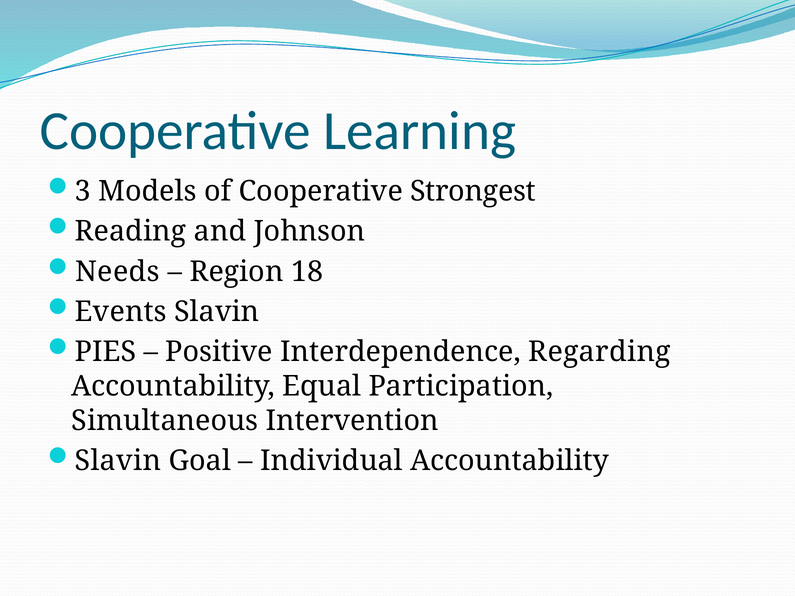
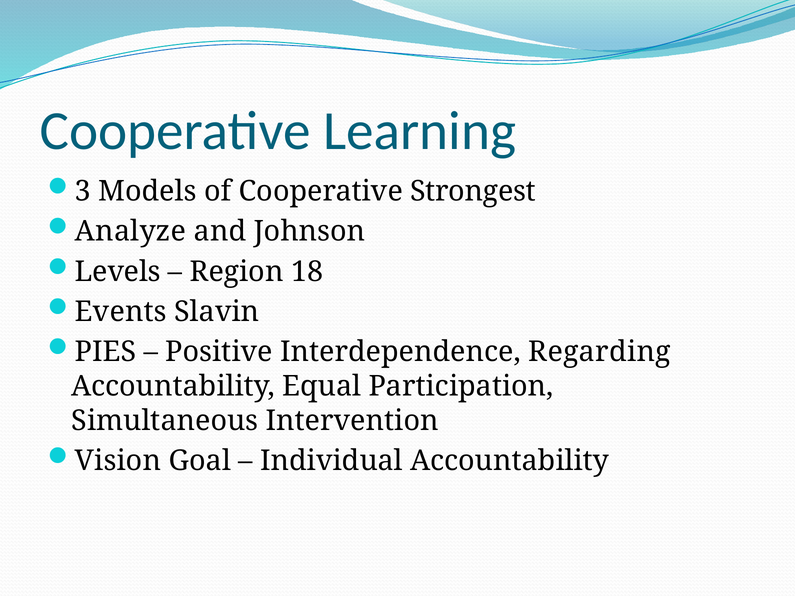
Reading: Reading -> Analyze
Needs: Needs -> Levels
Slavin at (118, 461): Slavin -> Vision
